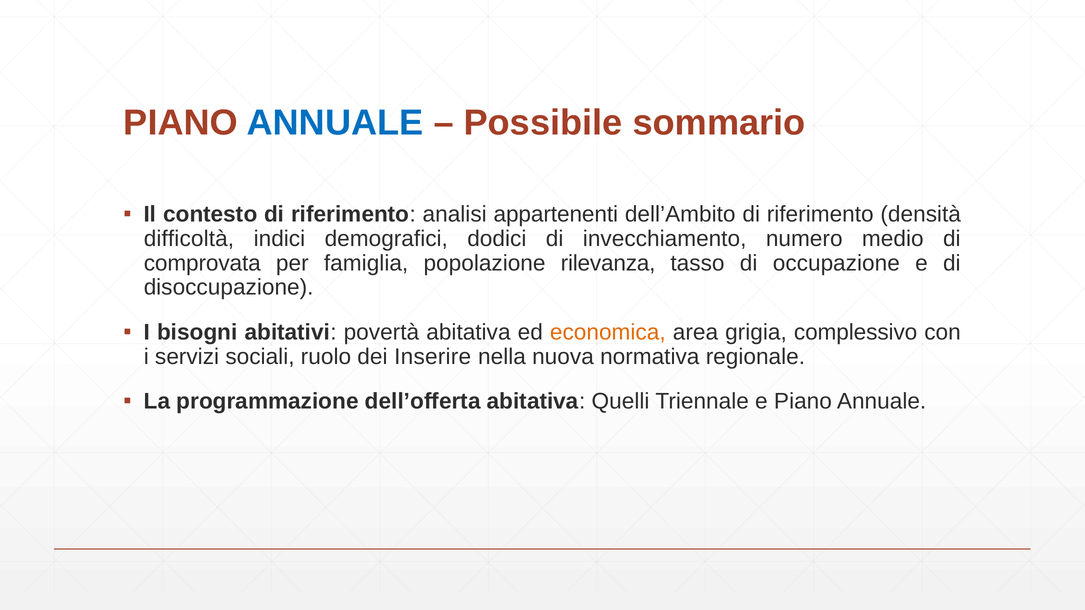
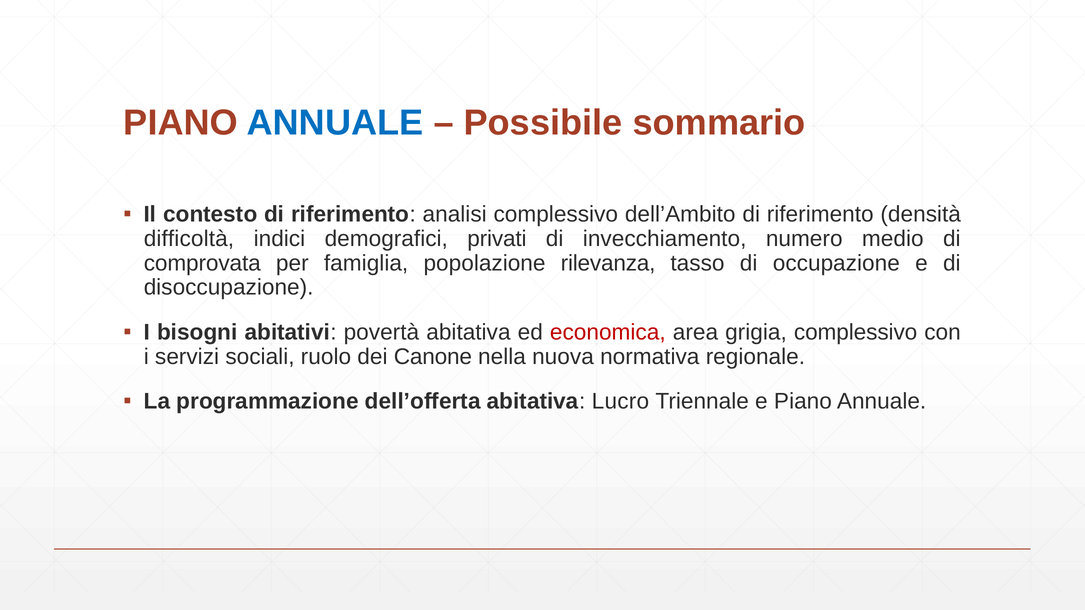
analisi appartenenti: appartenenti -> complessivo
dodici: dodici -> privati
economica colour: orange -> red
Inserire: Inserire -> Canone
Quelli: Quelli -> Lucro
